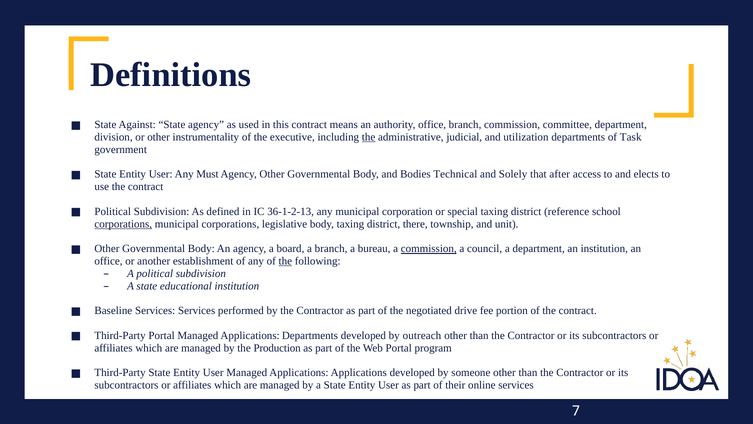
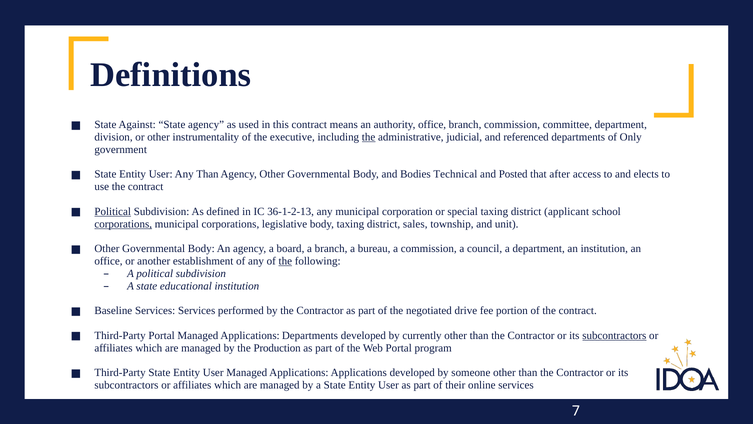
utilization: utilization -> referenced
Task: Task -> Only
Any Must: Must -> Than
Solely: Solely -> Posted
Political at (113, 211) underline: none -> present
reference: reference -> applicant
there: there -> sales
commission at (429, 248) underline: present -> none
outreach: outreach -> currently
subcontractors at (614, 335) underline: none -> present
